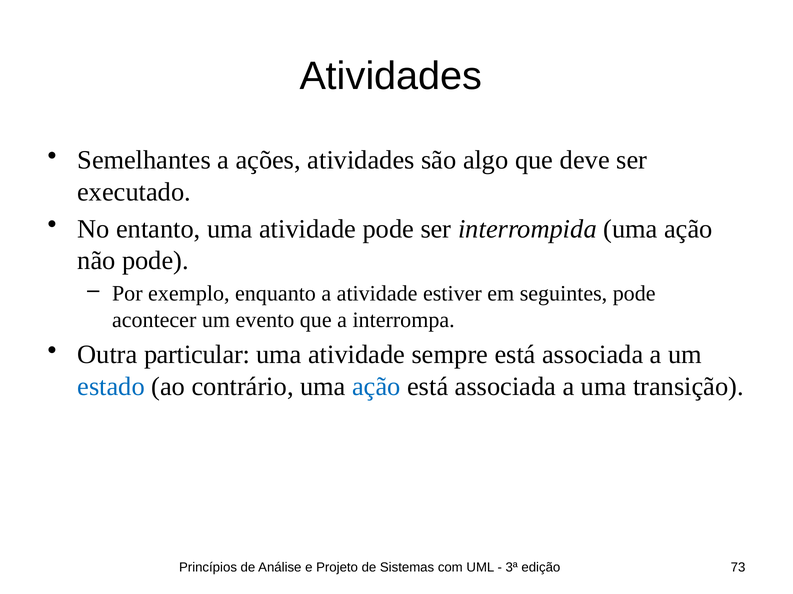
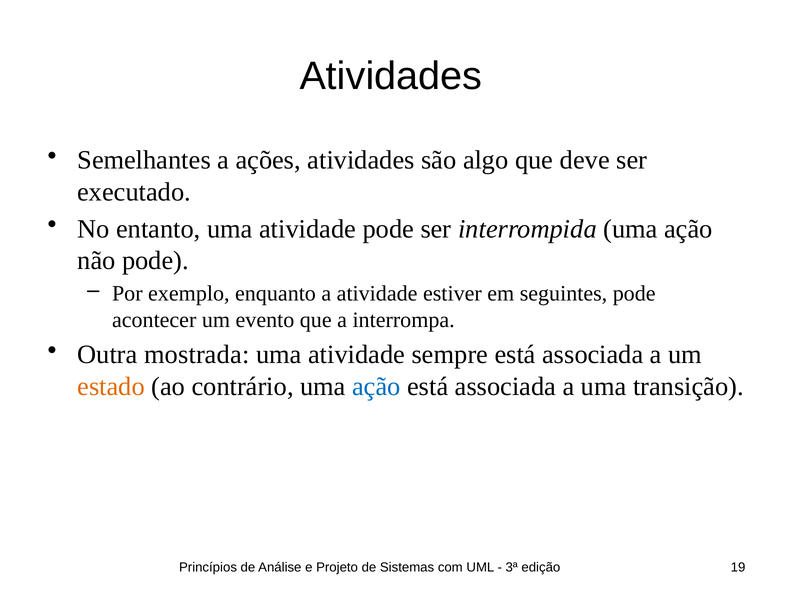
particular: particular -> mostrada
estado colour: blue -> orange
73: 73 -> 19
